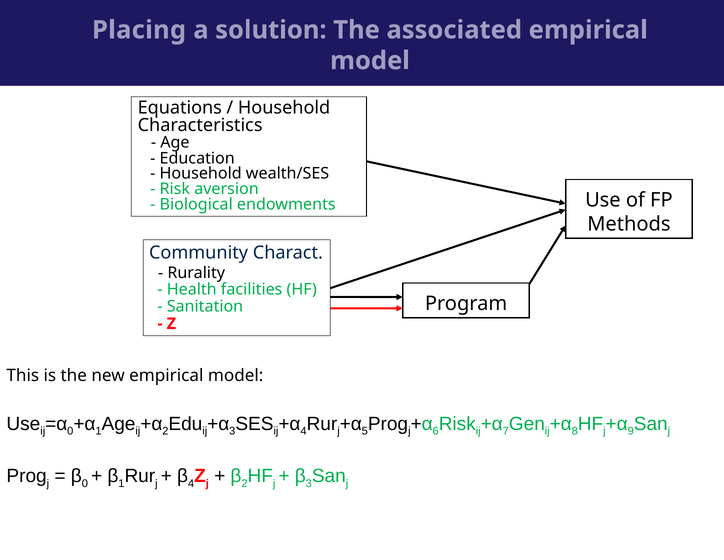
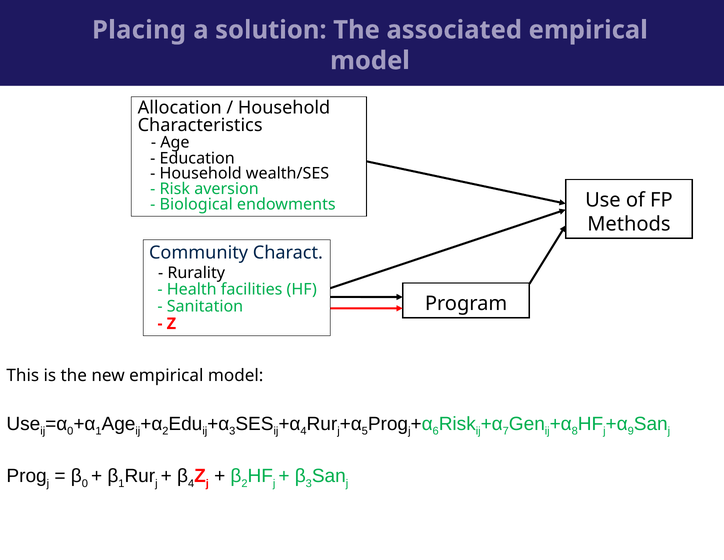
Equations: Equations -> Allocation
